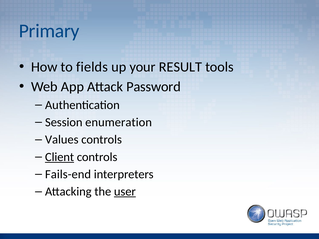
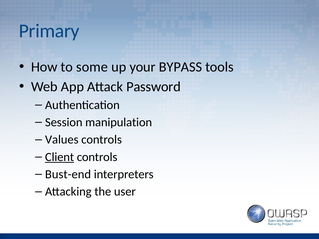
fields: fields -> some
RESULT: RESULT -> BYPASS
enumeration: enumeration -> manipulation
Fails-end: Fails-end -> Bust-end
user underline: present -> none
